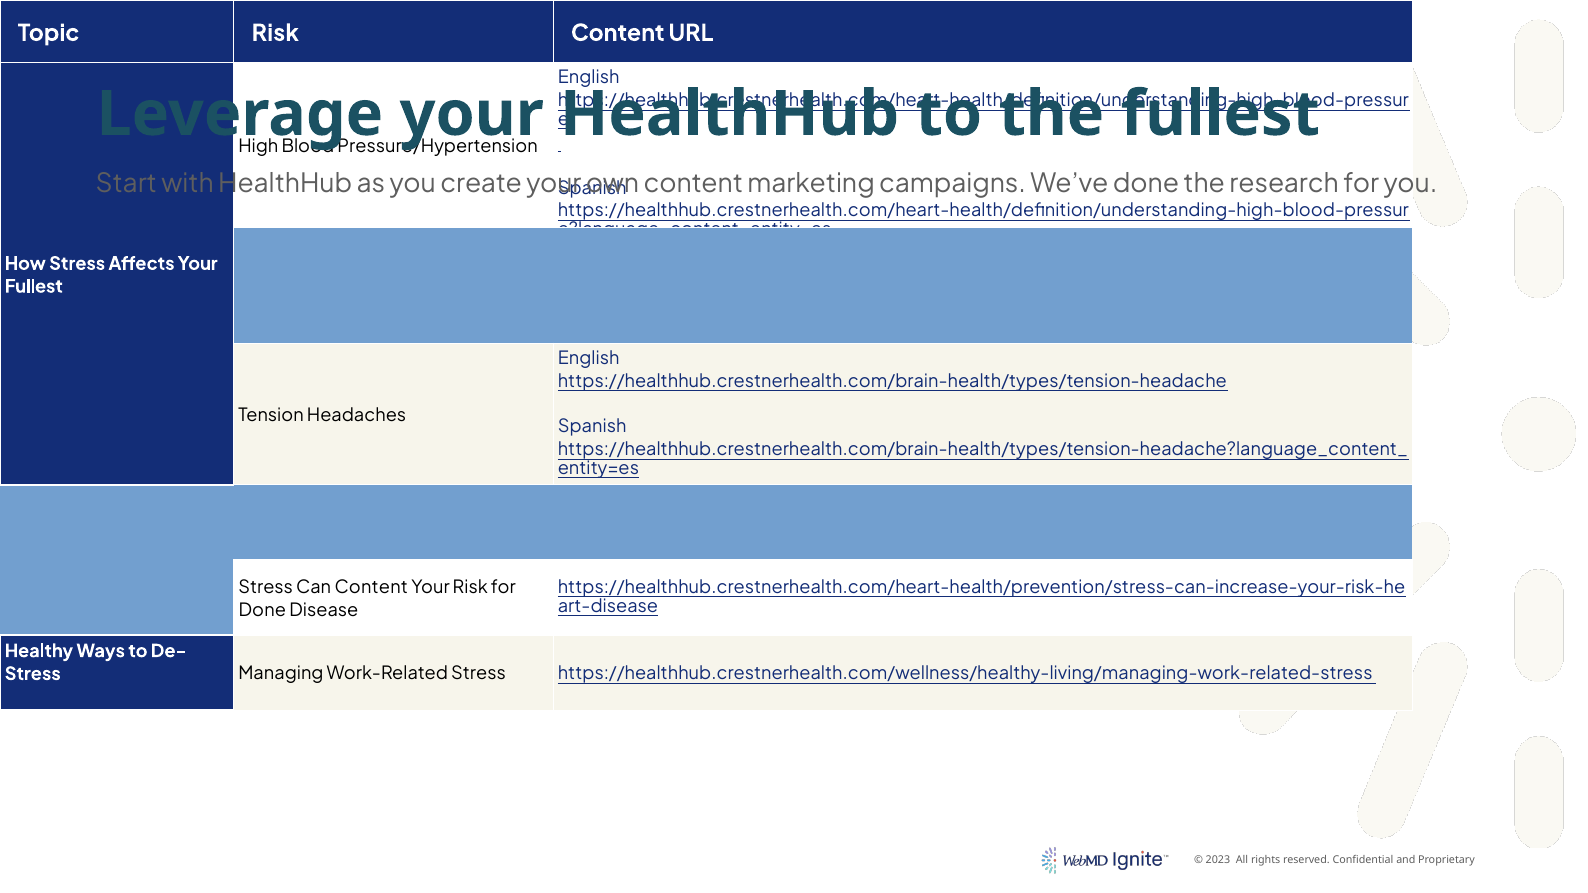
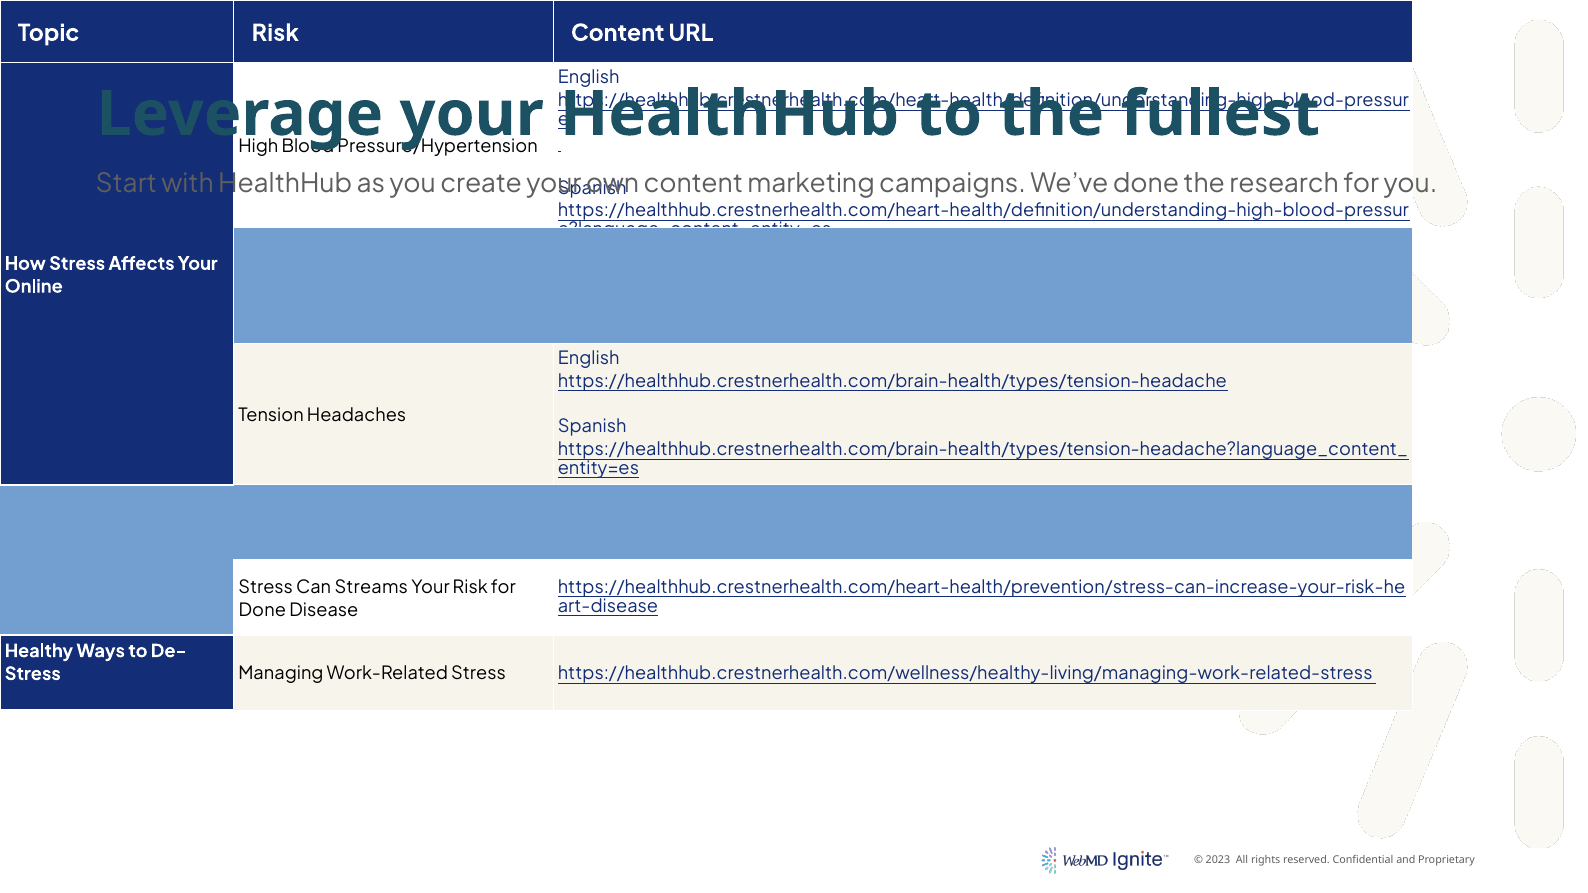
Fullest at (34, 287): Fullest -> Online
Can Content: Content -> Streams
